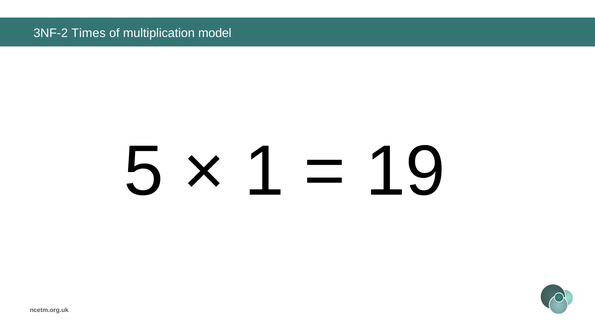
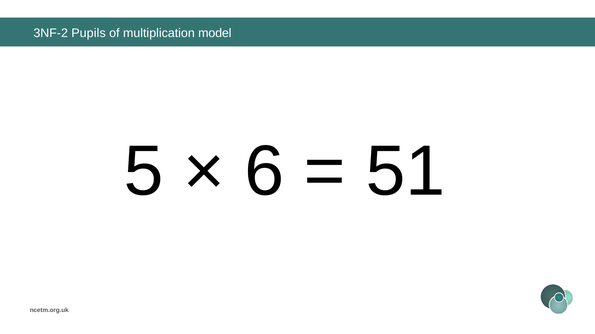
Times: Times -> Pupils
1: 1 -> 6
19: 19 -> 51
